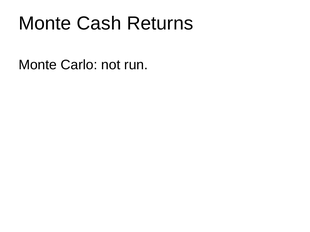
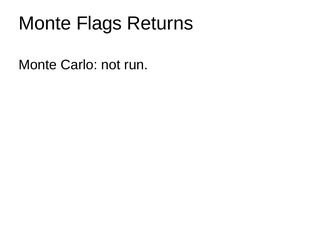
Cash: Cash -> Flags
